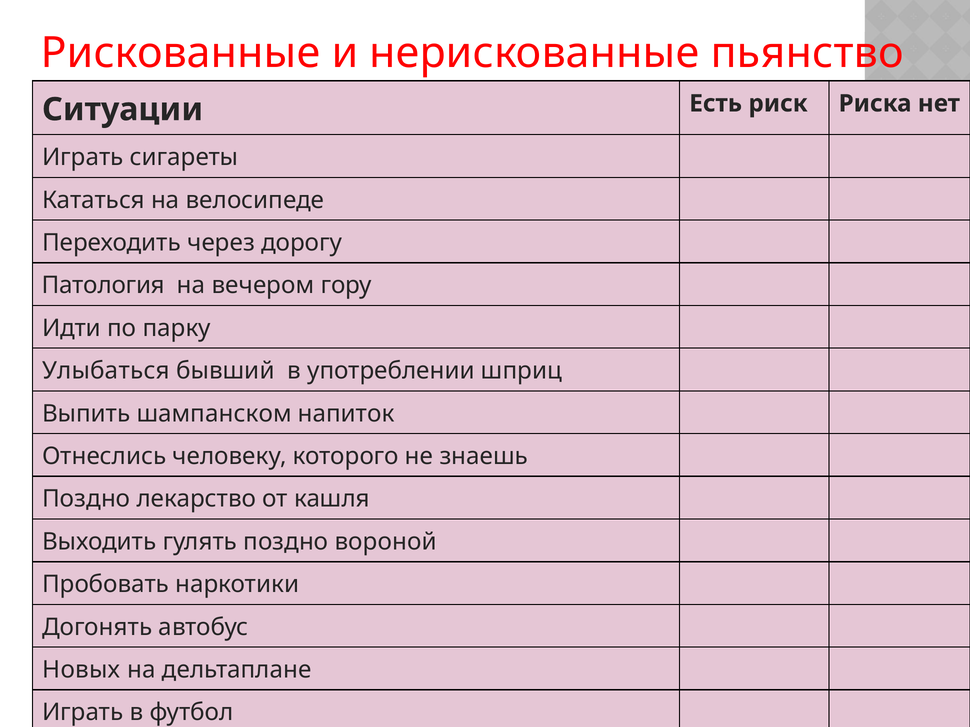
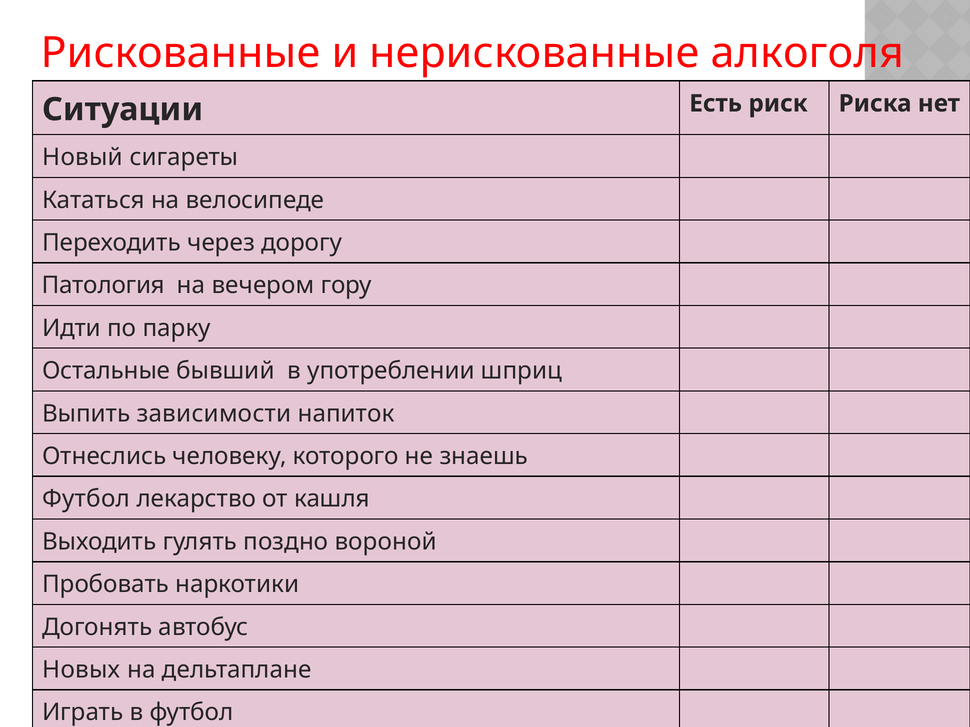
пьянство: пьянство -> алкоголя
Играть at (83, 157): Играть -> Новый
Улыбаться: Улыбаться -> Остальные
шампанском: шампанском -> зависимости
Поздно at (86, 499): Поздно -> Футбол
